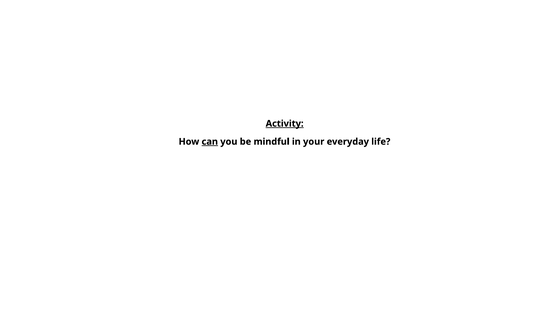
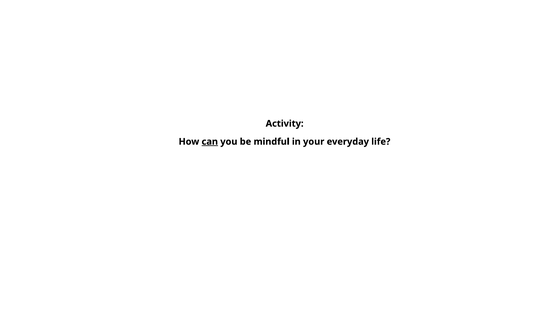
Activity underline: present -> none
